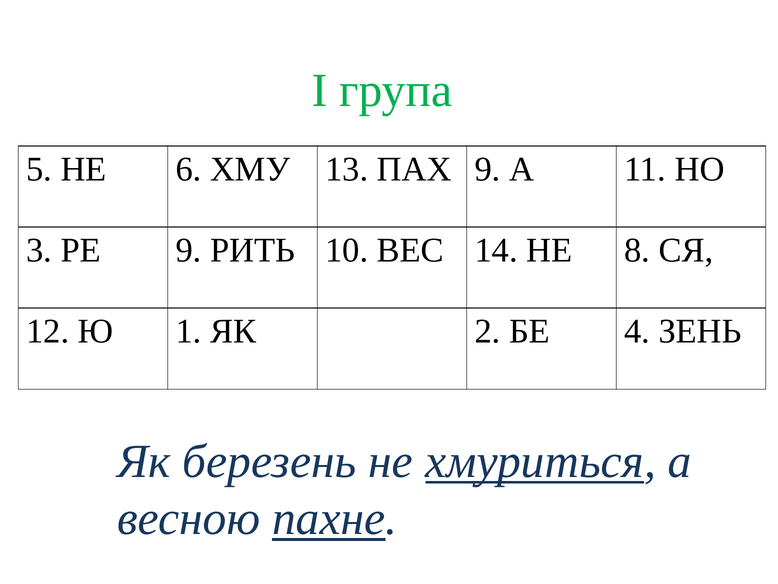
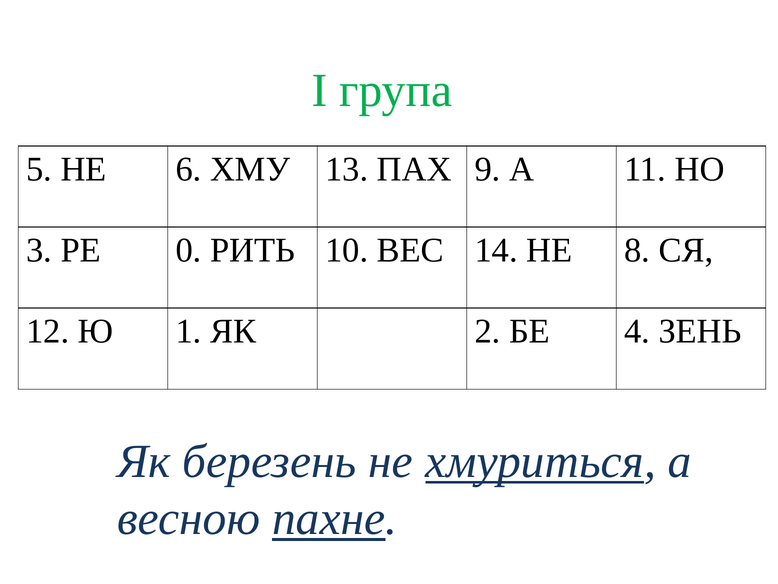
РЕ 9: 9 -> 0
